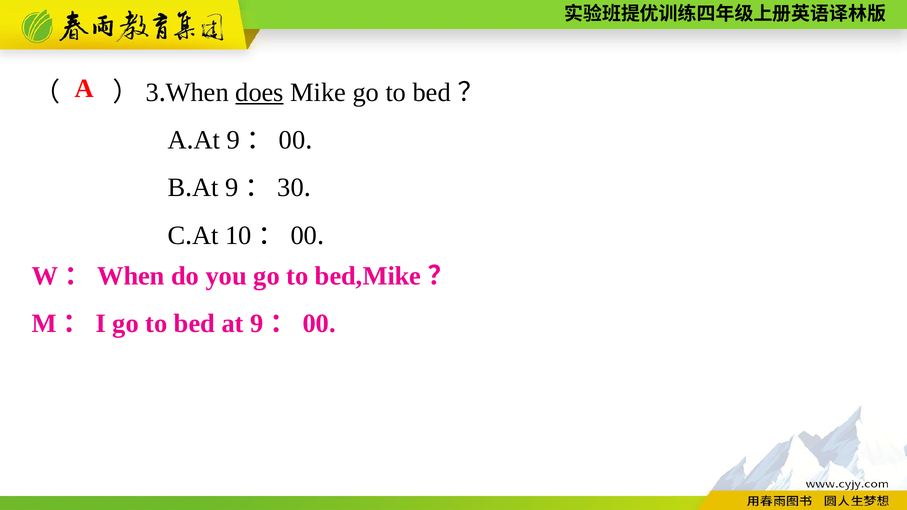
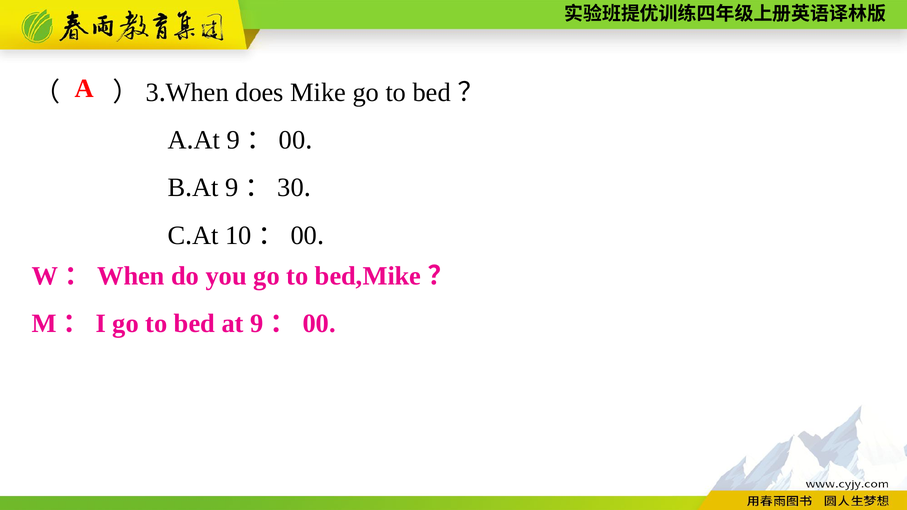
does underline: present -> none
